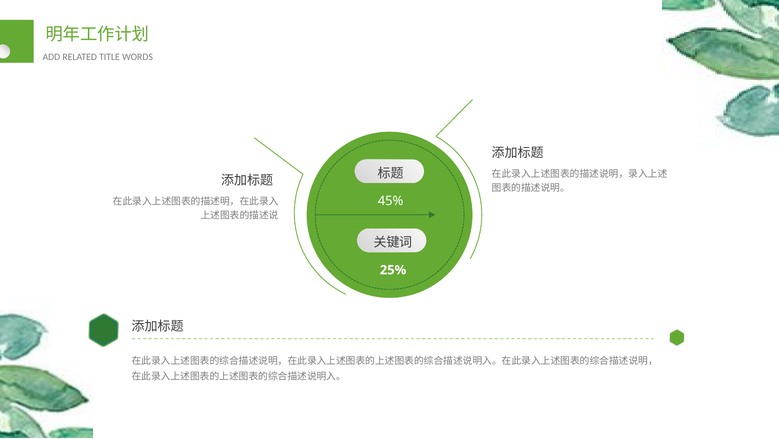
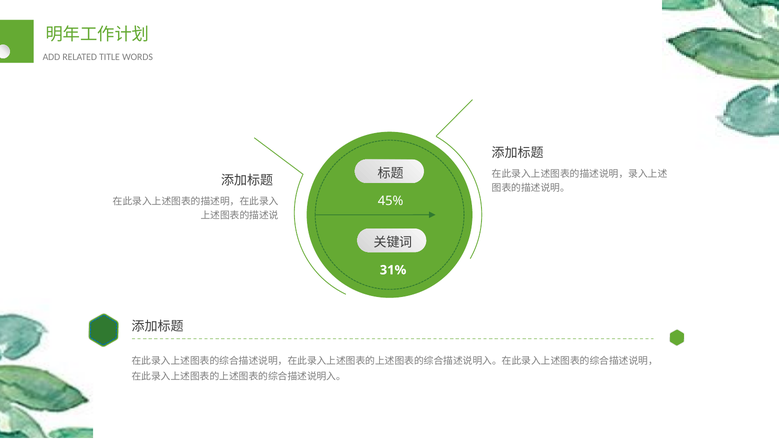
25%: 25% -> 31%
